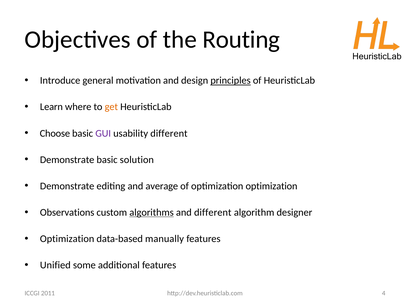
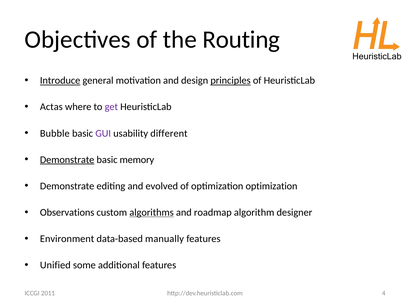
Introduce underline: none -> present
Learn: Learn -> Actas
get colour: orange -> purple
Choose: Choose -> Bubble
Demonstrate at (67, 160) underline: none -> present
solution: solution -> memory
average: average -> evolved
and different: different -> roadmap
Optimization at (67, 239): Optimization -> Environment
